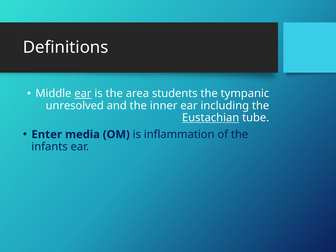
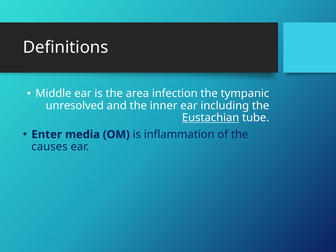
ear at (83, 94) underline: present -> none
students: students -> infection
infants: infants -> causes
